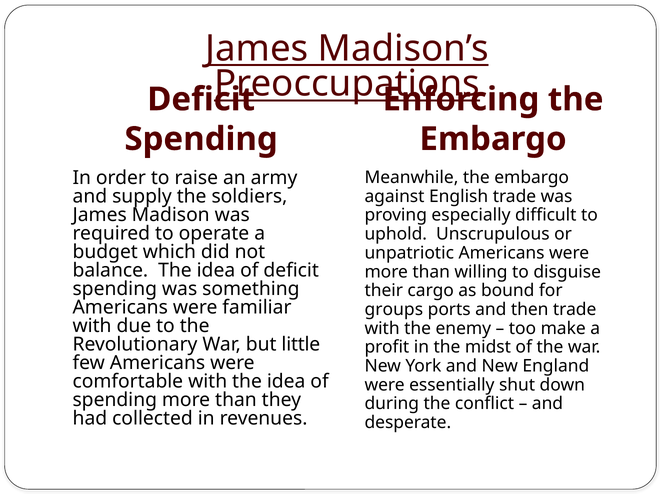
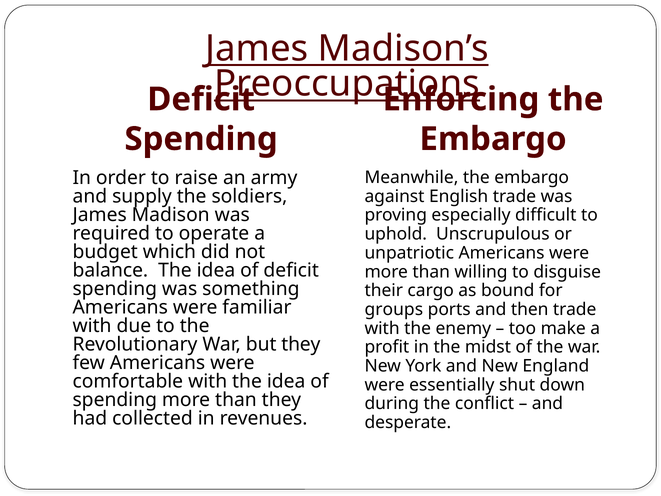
but little: little -> they
